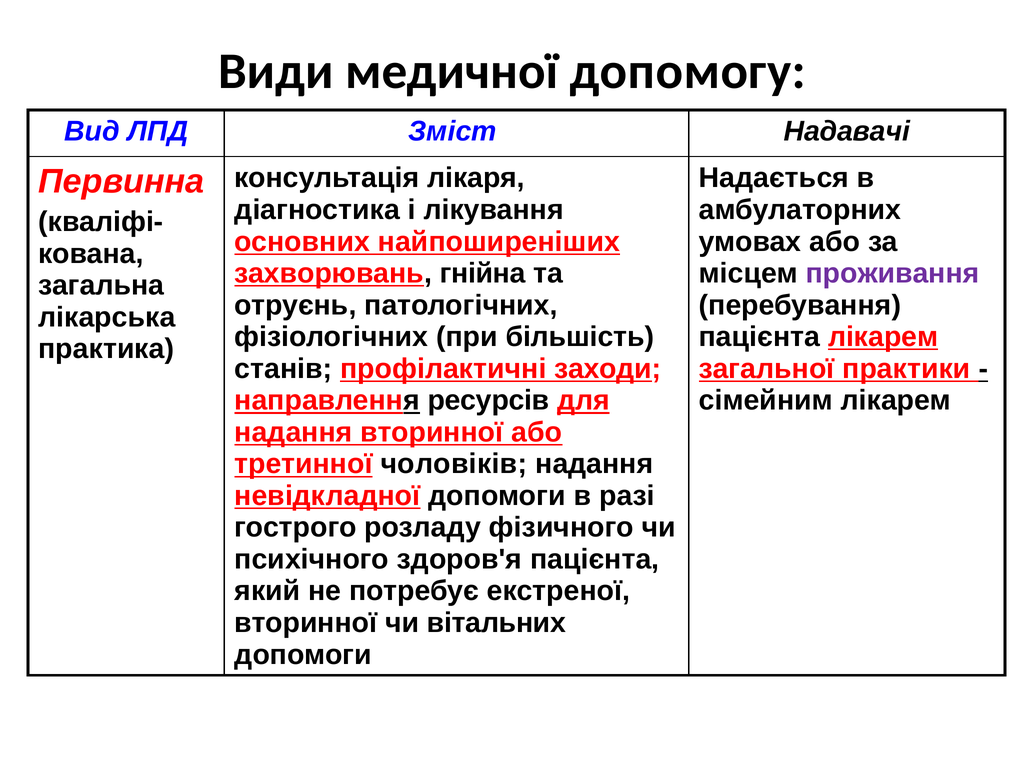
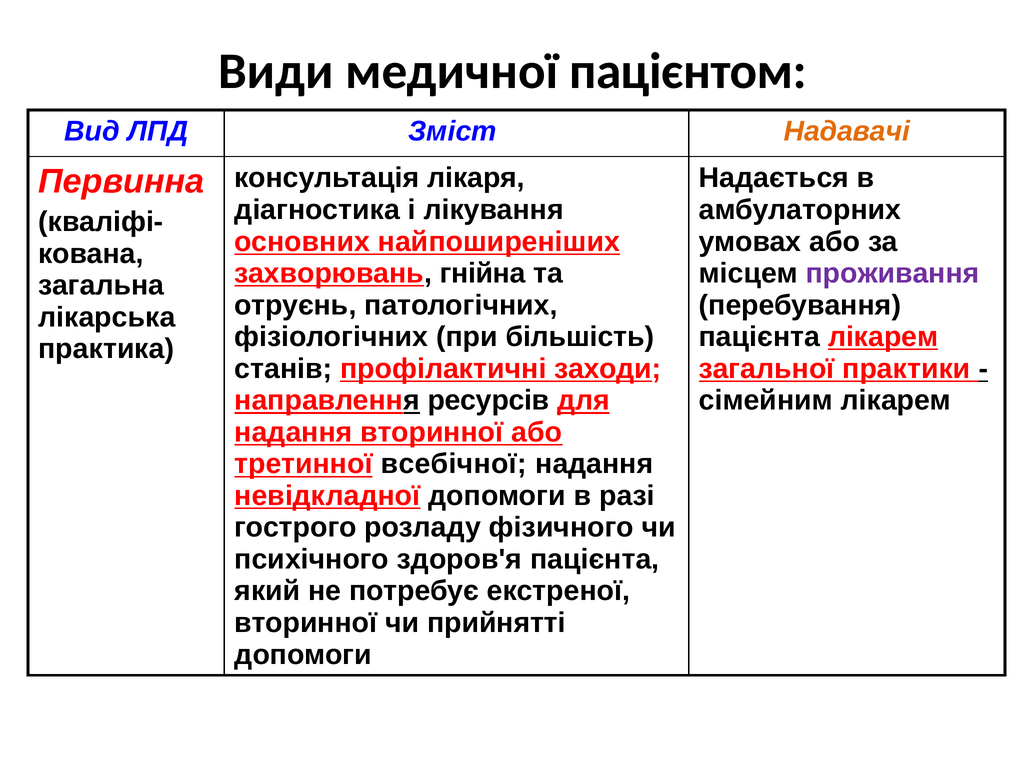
допомогу: допомогу -> пацієнтом
Надавачі colour: black -> orange
чоловіків: чоловіків -> всебічної
вітальних: вітальних -> прийнятті
